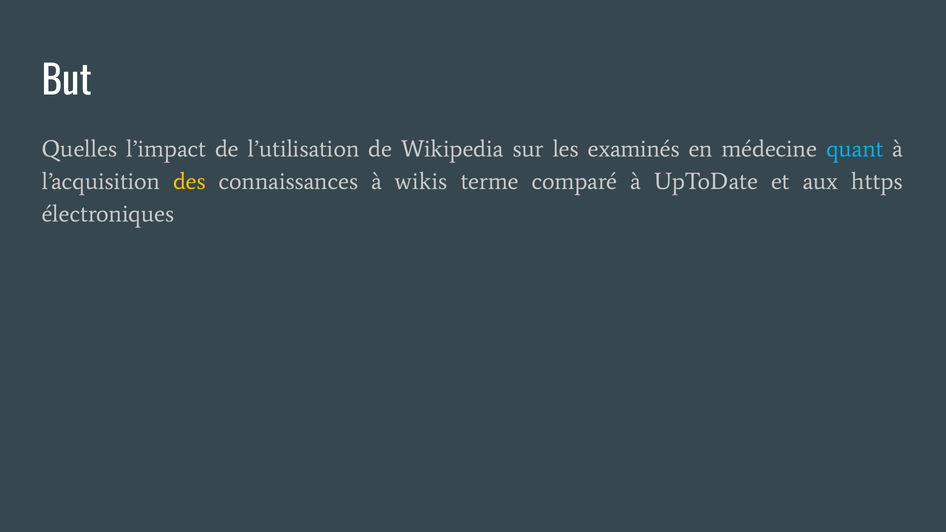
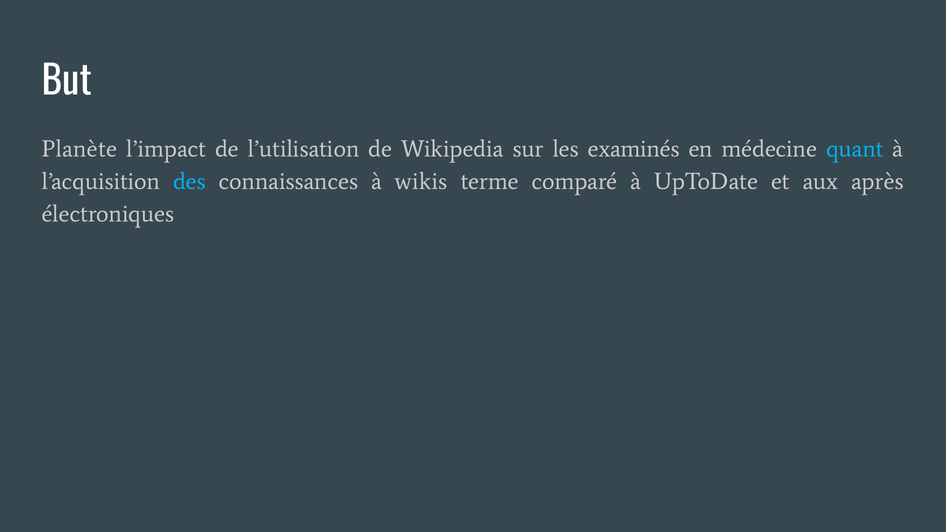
Quelles: Quelles -> Planète
des colour: yellow -> light blue
https: https -> après
